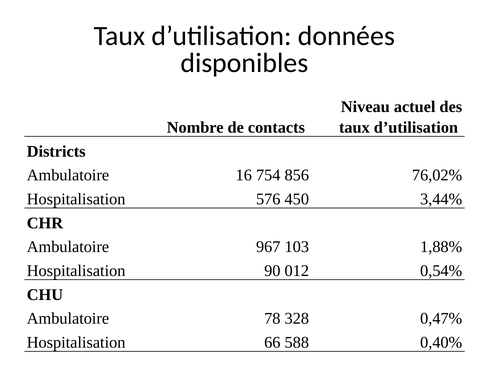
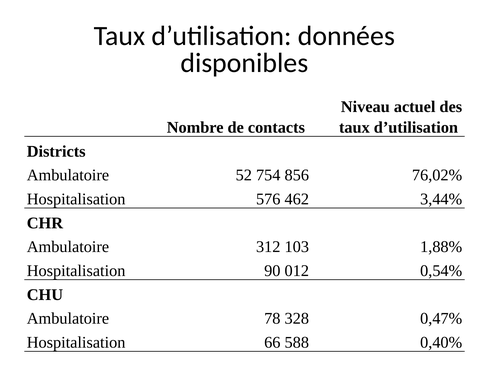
16: 16 -> 52
450: 450 -> 462
967: 967 -> 312
